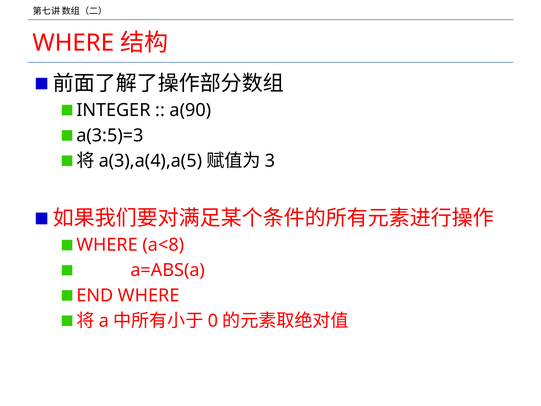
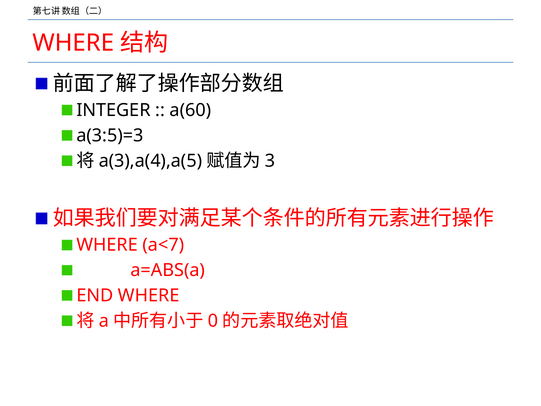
a(90: a(90 -> a(60
a<8: a<8 -> a<7
